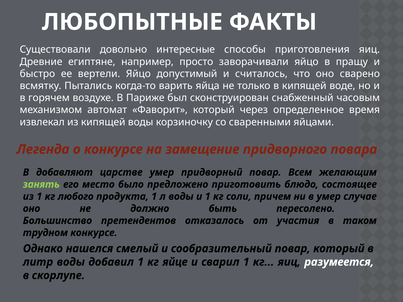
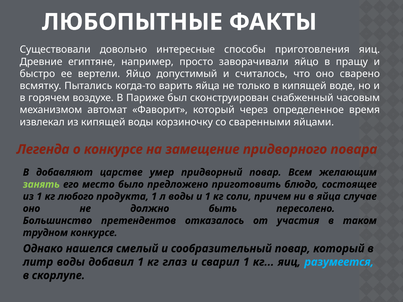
в умер: умер -> яйца
яйце: яйце -> глаз
разумеется colour: white -> light blue
